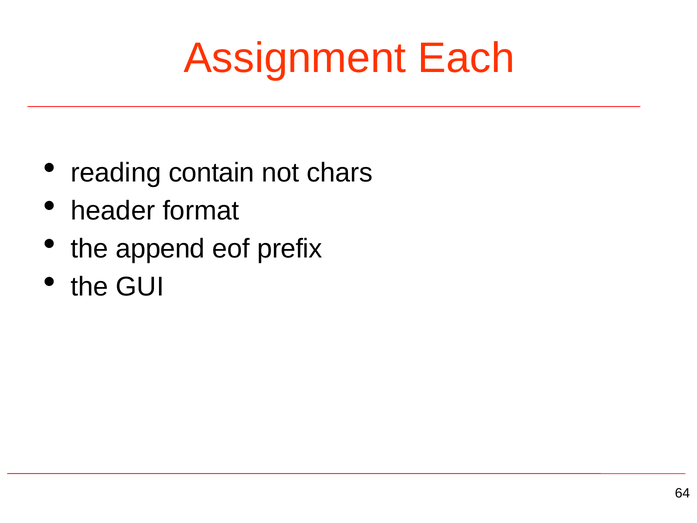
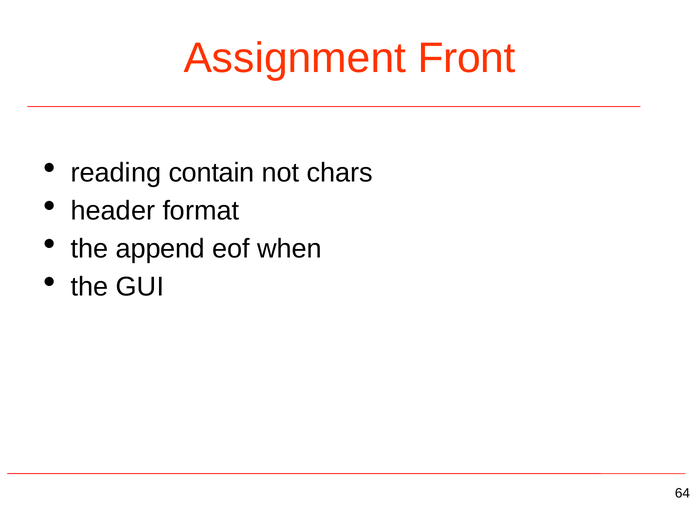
Each: Each -> Front
prefix: prefix -> when
